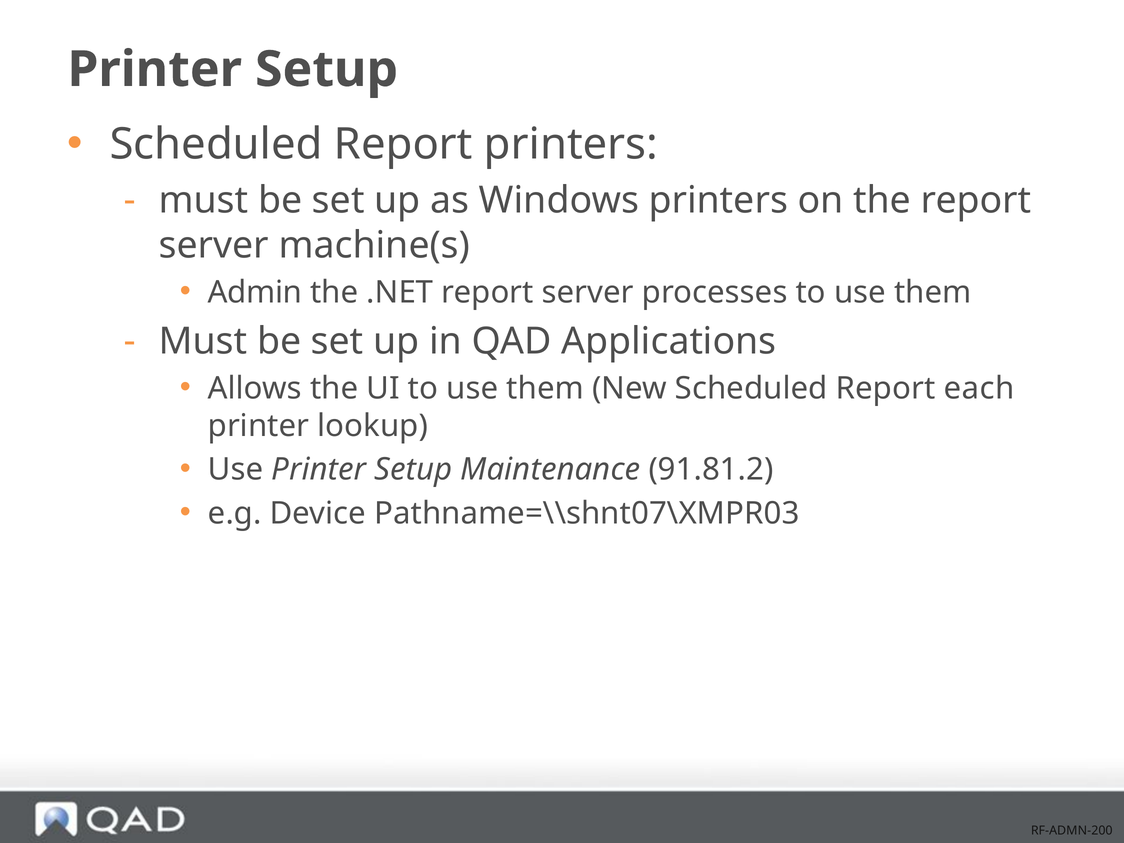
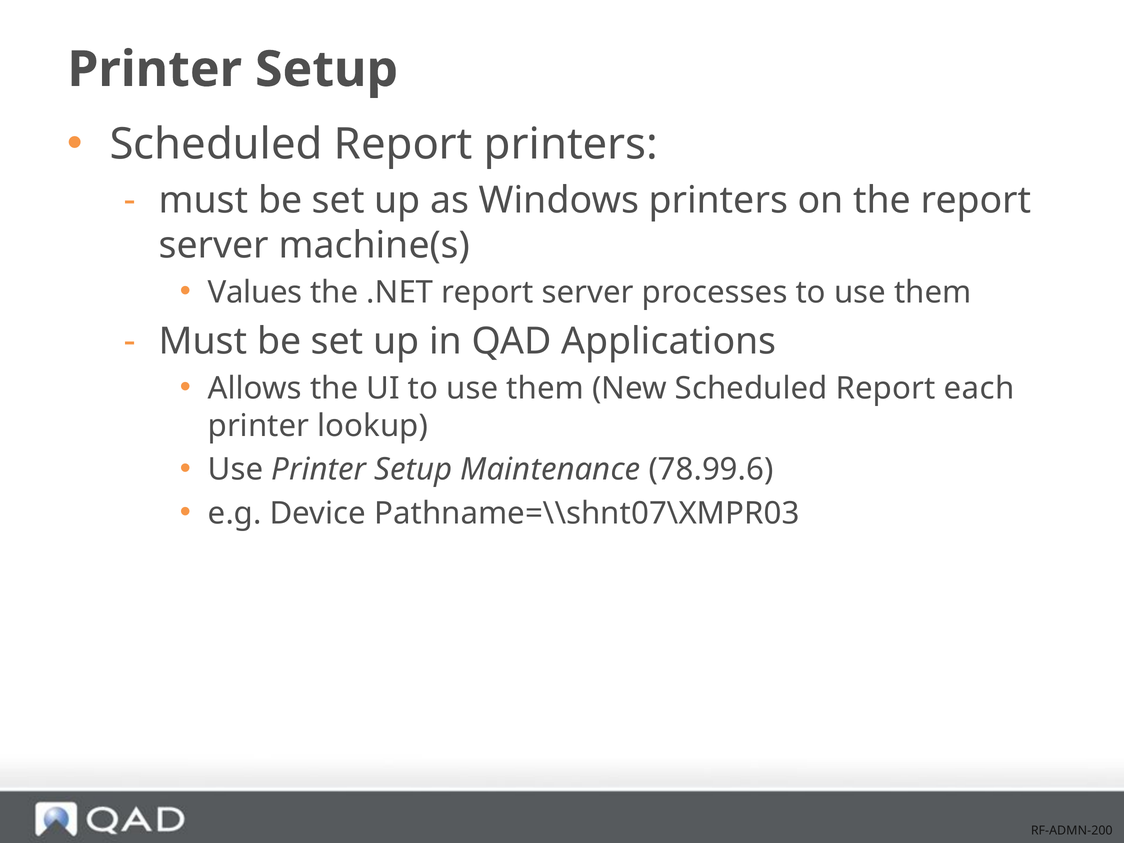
Admin: Admin -> Values
91.81.2: 91.81.2 -> 78.99.6
